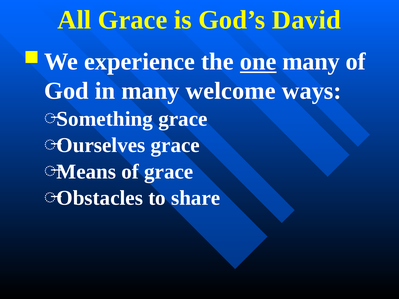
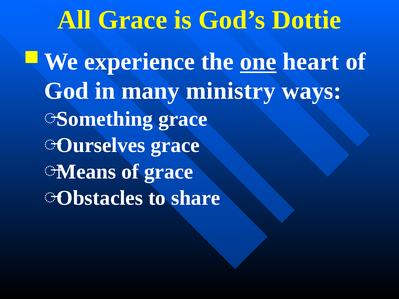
David: David -> Dottie
one many: many -> heart
welcome: welcome -> ministry
